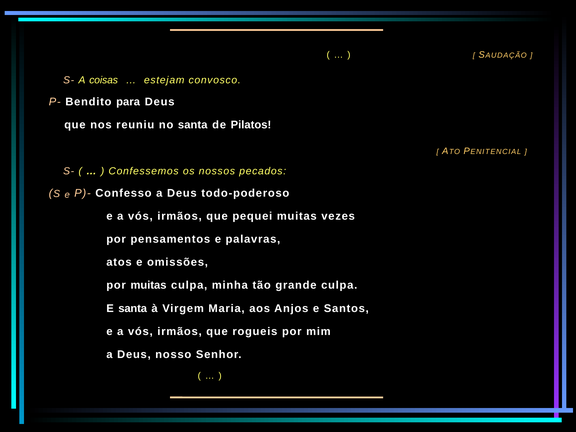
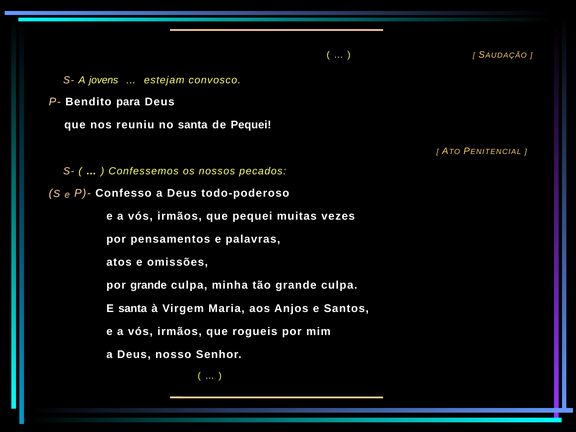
coisas: coisas -> jovens
de Pilatos: Pilatos -> Pequei
por muitas: muitas -> grande
